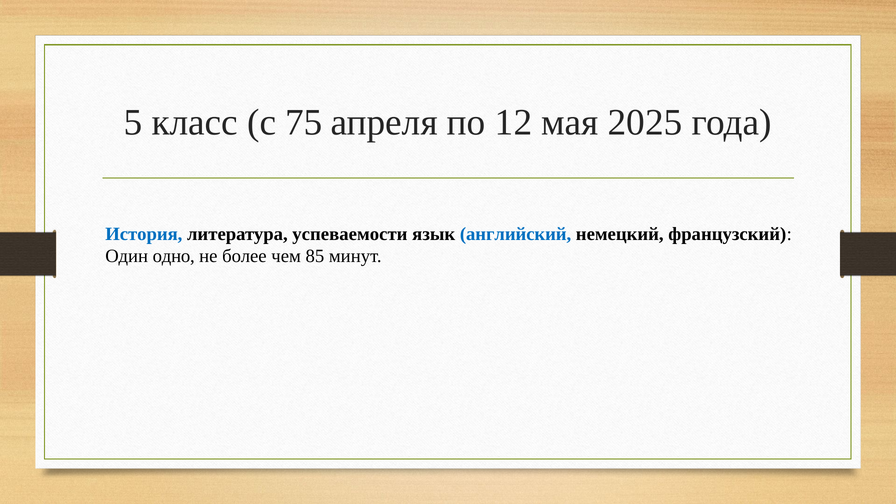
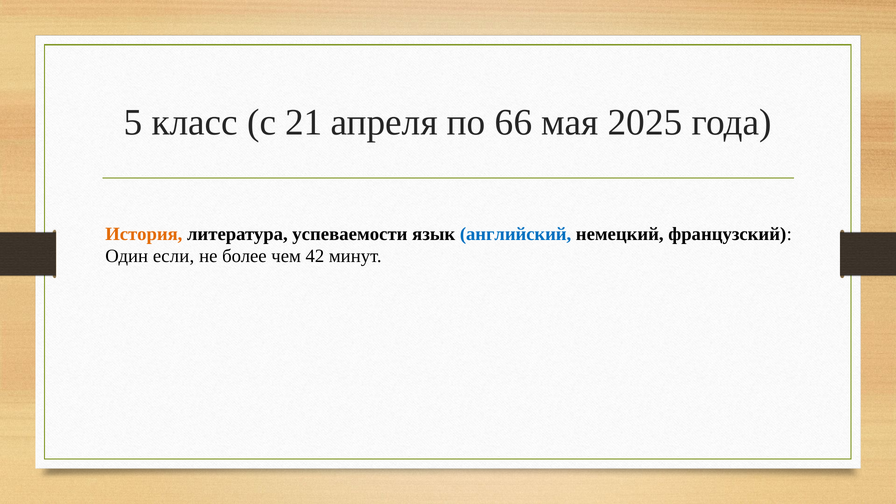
75: 75 -> 21
12: 12 -> 66
История colour: blue -> orange
одно: одно -> если
85: 85 -> 42
